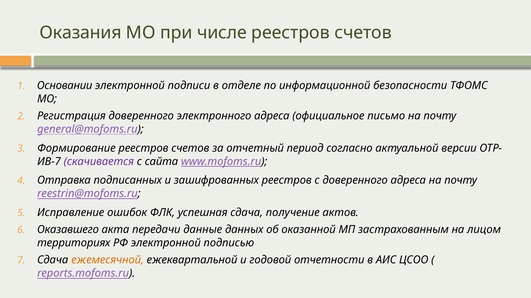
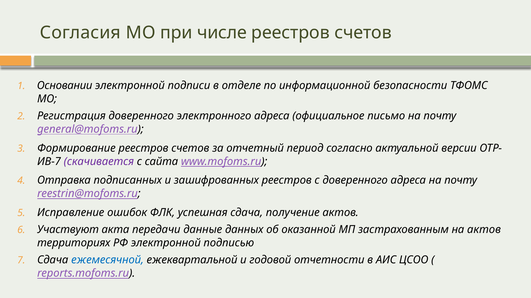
Оказания: Оказания -> Согласия
Оказавшего: Оказавшего -> Участвуют
на лицом: лицом -> актов
ежемесячной colour: orange -> blue
